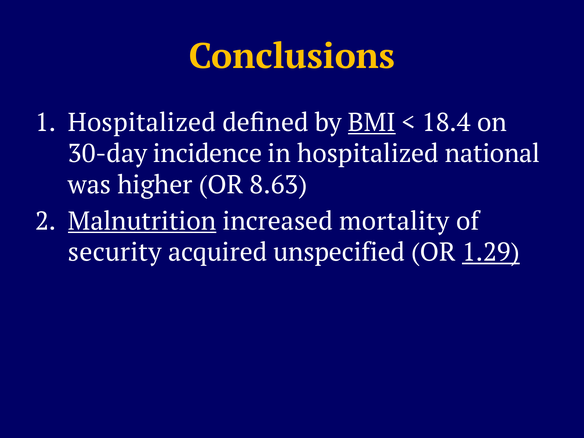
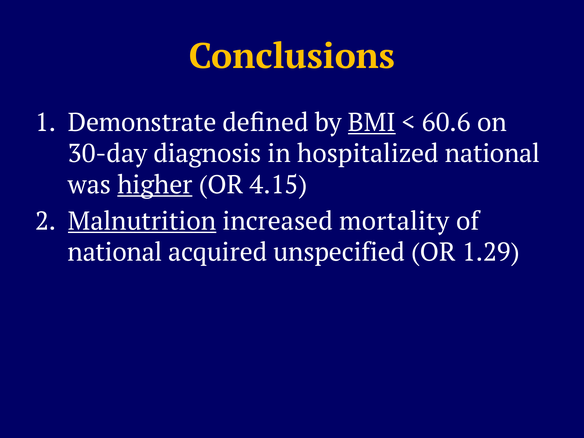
Hospitalized at (142, 123): Hospitalized -> Demonstrate
18.4: 18.4 -> 60.6
incidence: incidence -> diagnosis
higher underline: none -> present
8.63: 8.63 -> 4.15
security at (115, 252): security -> national
1.29 underline: present -> none
